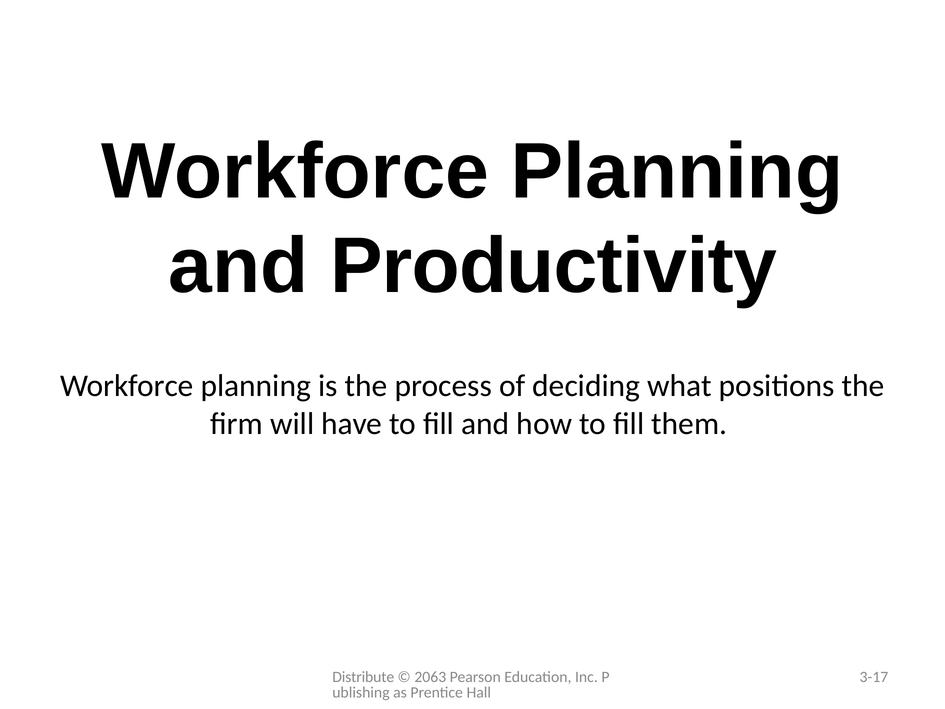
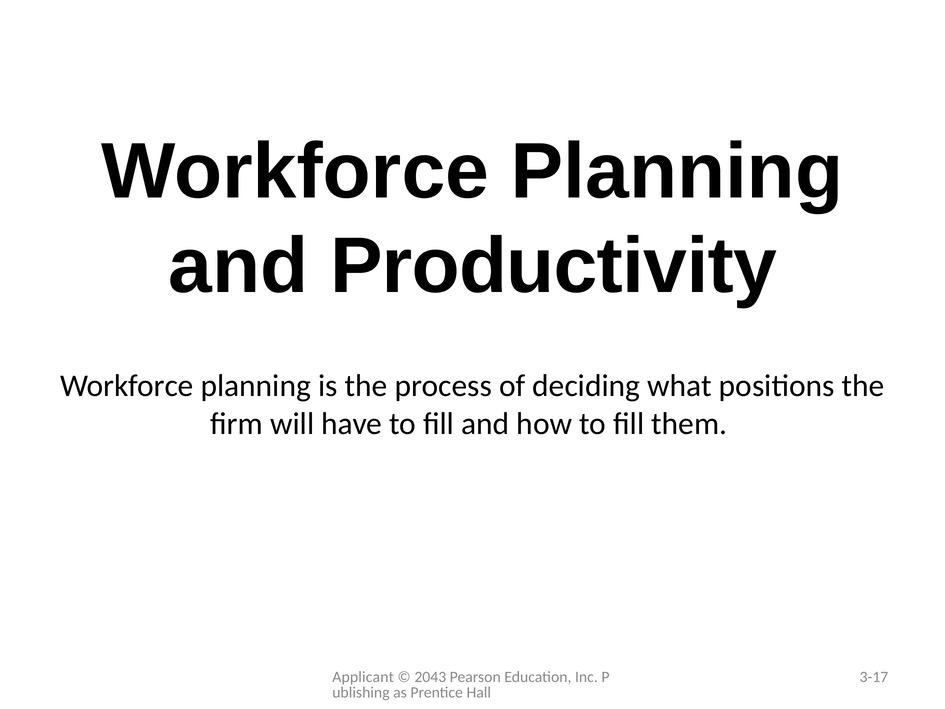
Distribute: Distribute -> Applicant
2063: 2063 -> 2043
